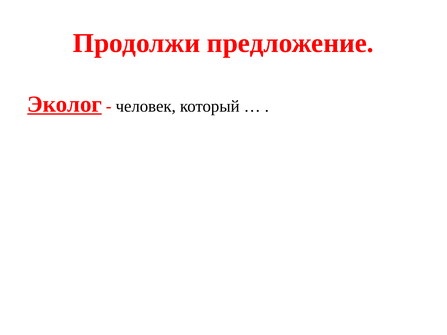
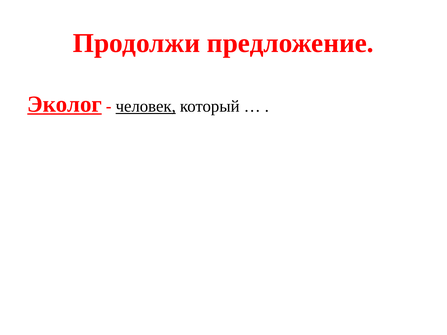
человек underline: none -> present
